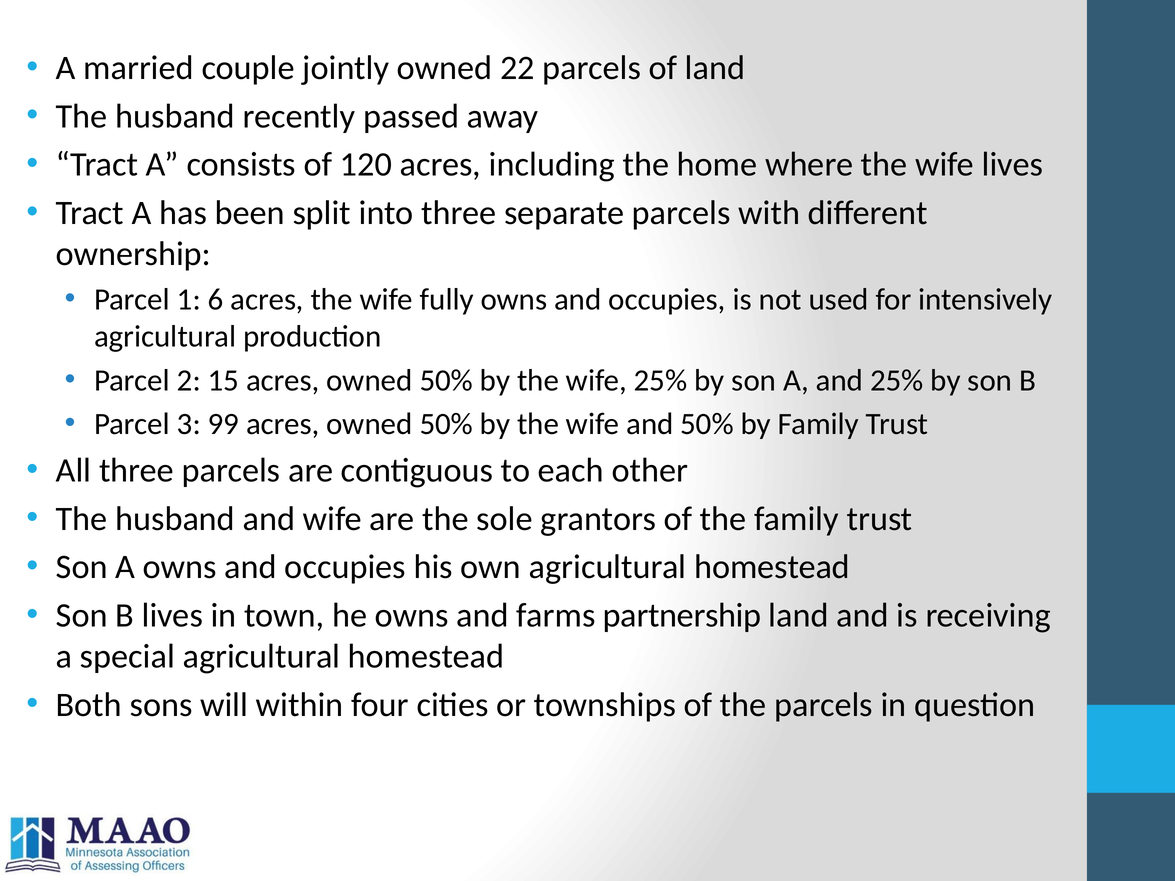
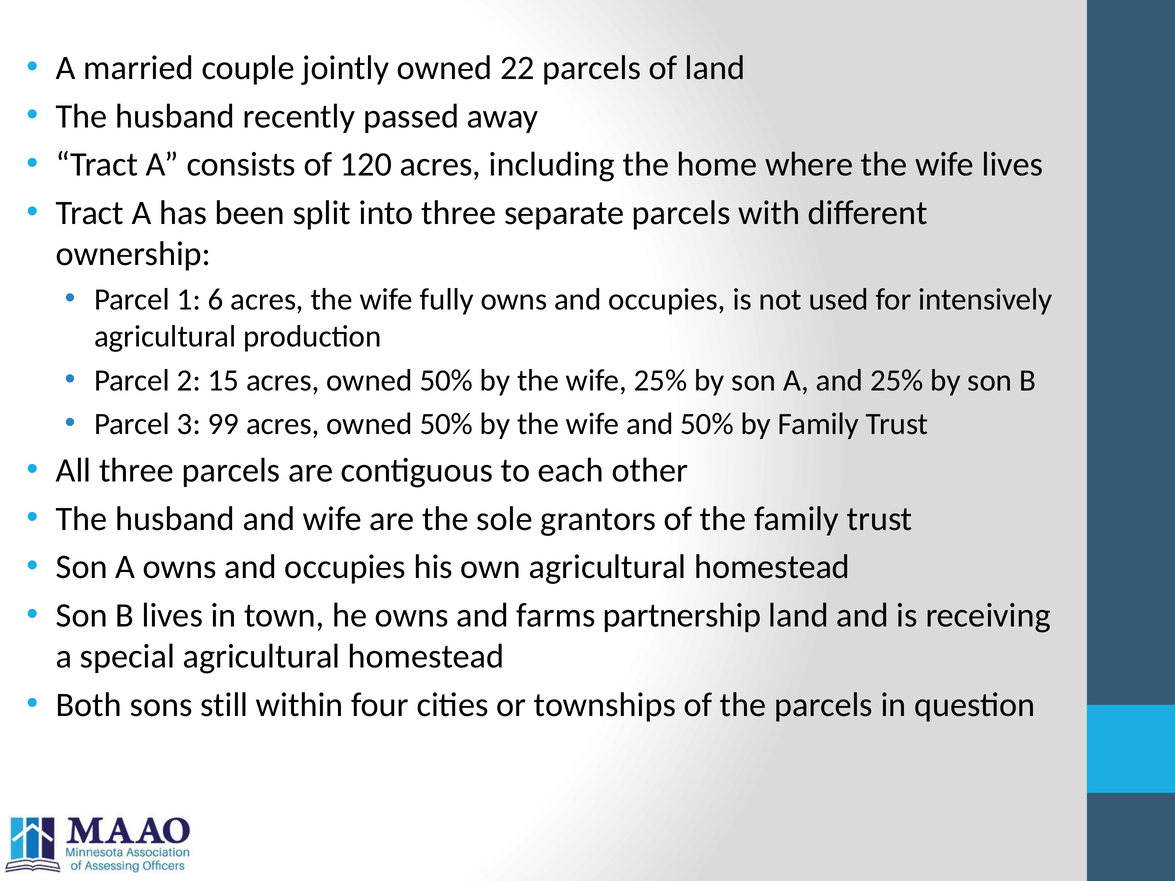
will: will -> still
